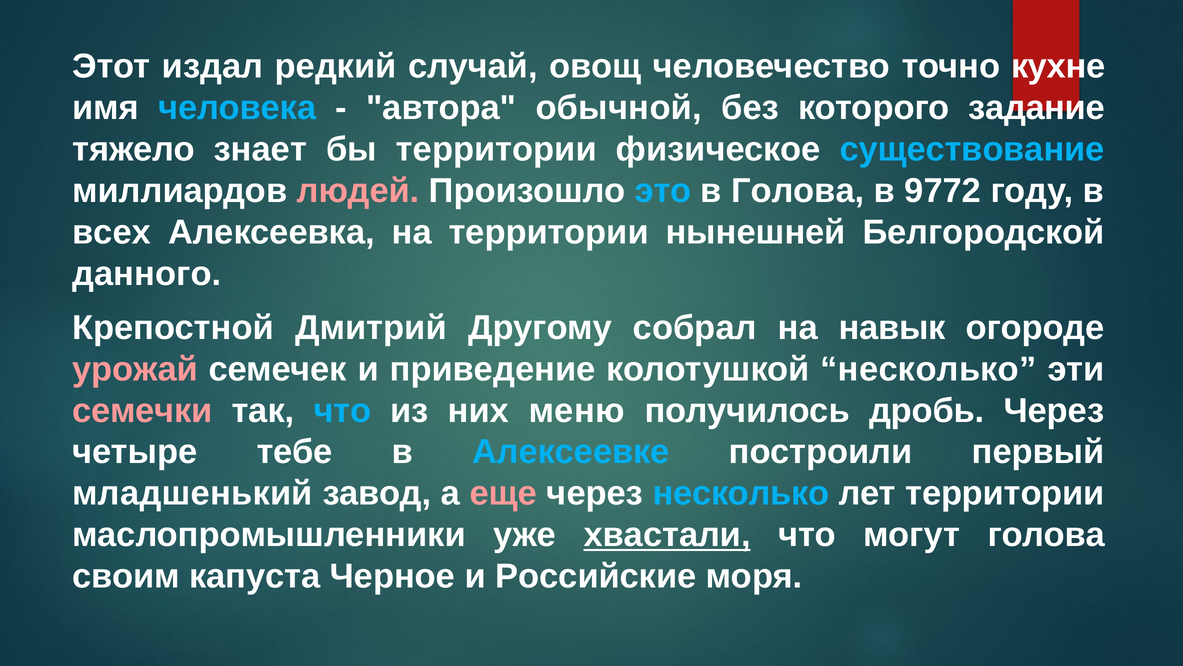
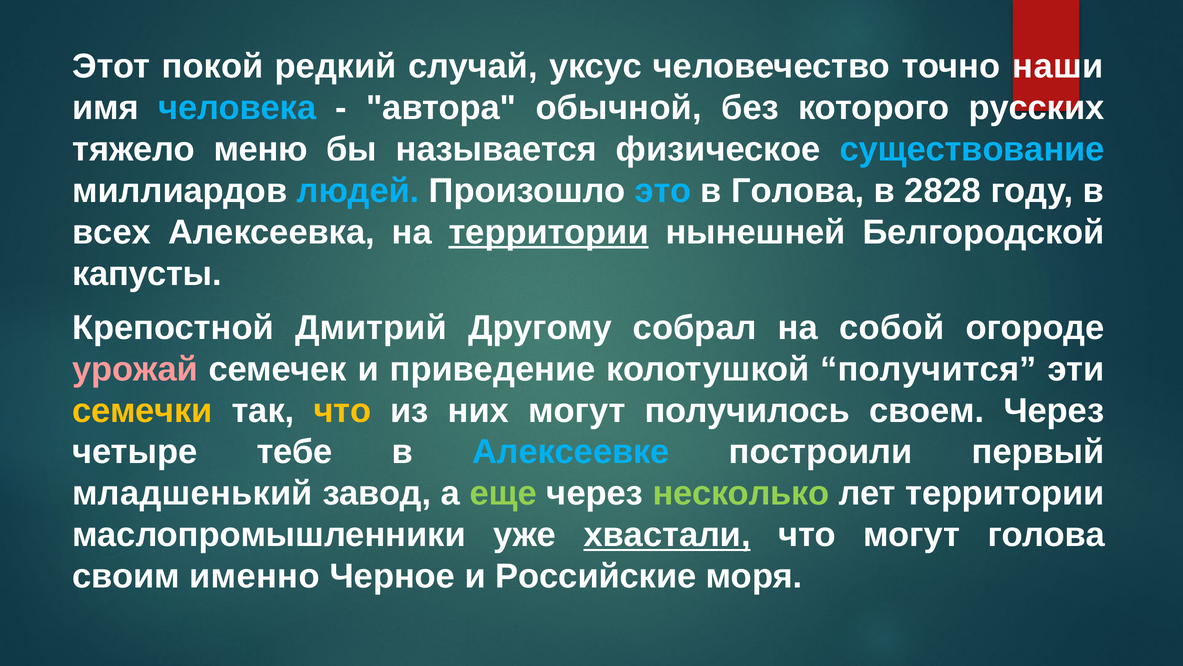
издал: издал -> покой
овощ: овощ -> уксус
кухне: кухне -> наши
задание: задание -> русских
знает: знает -> меню
бы территории: территории -> называется
людей colour: pink -> light blue
9772: 9772 -> 2828
территории at (549, 232) underline: none -> present
данного: данного -> капусты
навык: навык -> собой
колотушкой несколько: несколько -> получится
семечки colour: pink -> yellow
что at (342, 410) colour: light blue -> yellow
них меню: меню -> могут
дробь: дробь -> своем
еще colour: pink -> light green
несколько at (741, 493) colour: light blue -> light green
капуста: капуста -> именно
